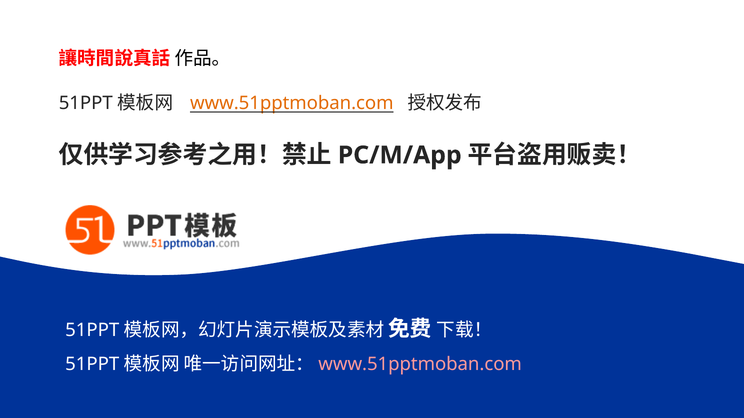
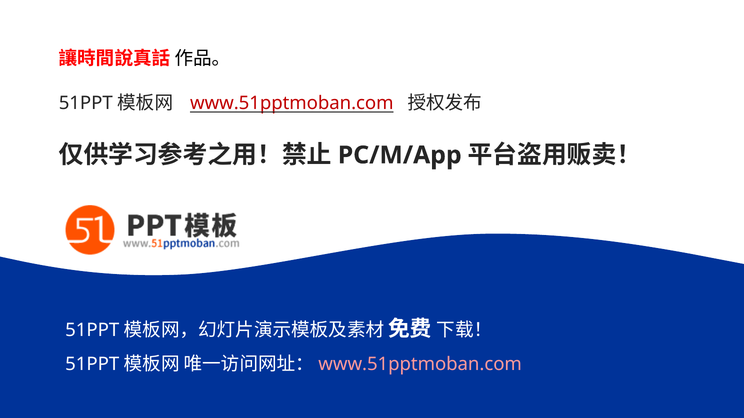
www.51pptmoban.com at (292, 103) colour: orange -> red
